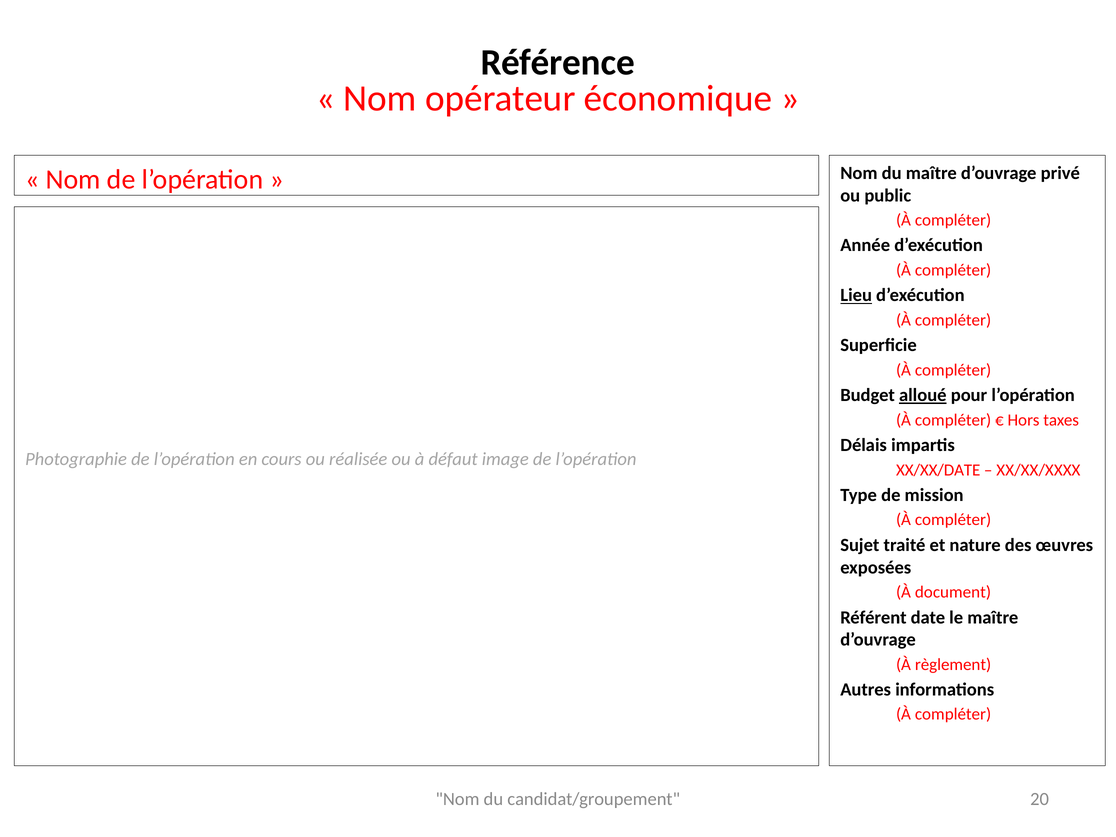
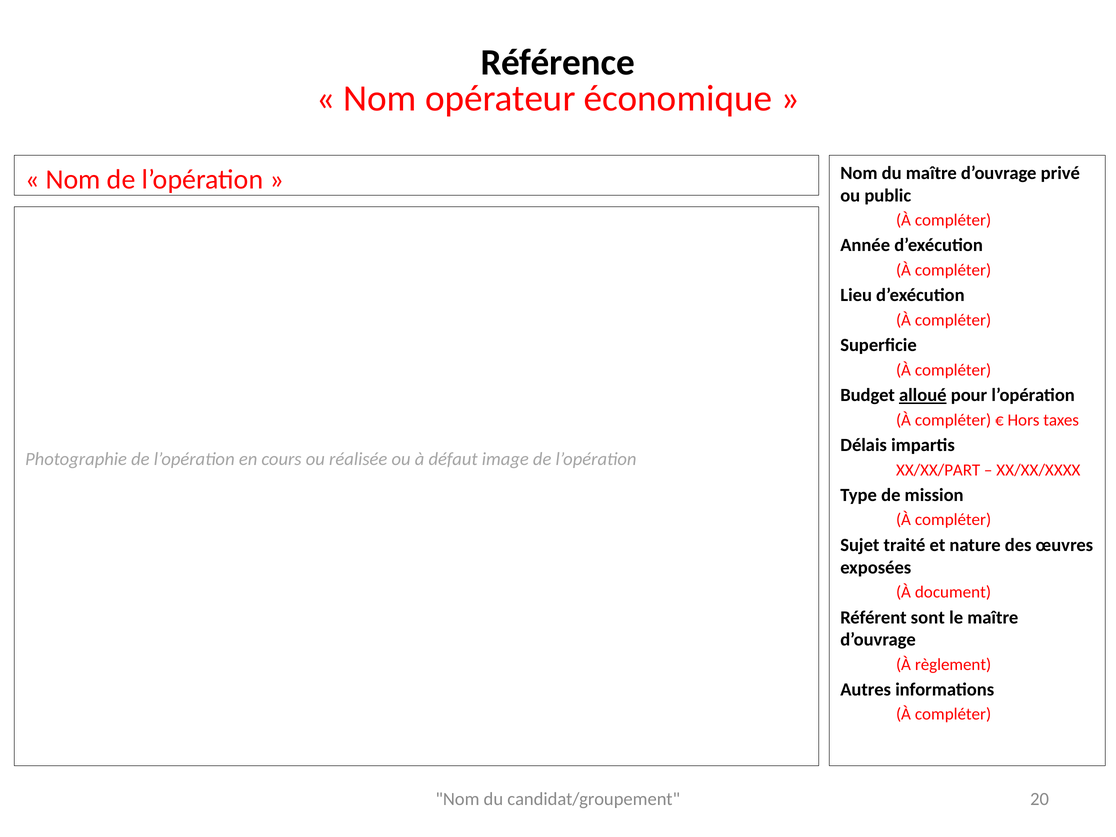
Lieu underline: present -> none
XX/XX/DATE: XX/XX/DATE -> XX/XX/PART
date: date -> sont
